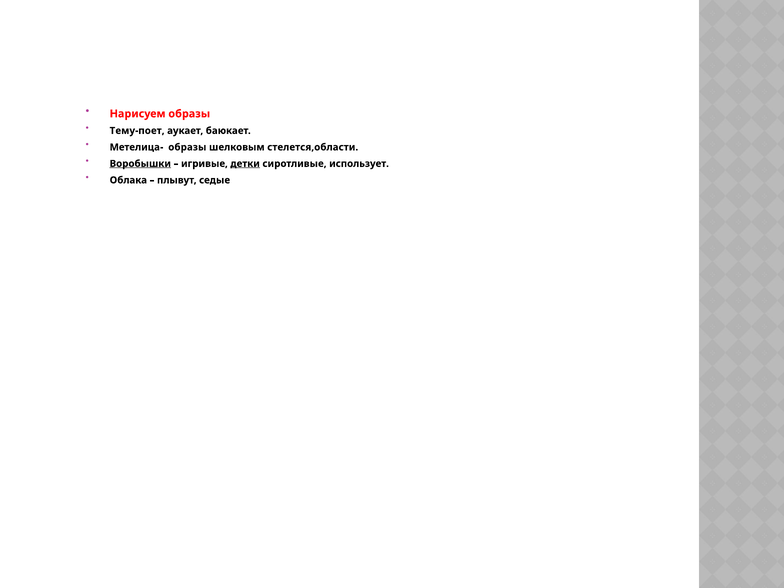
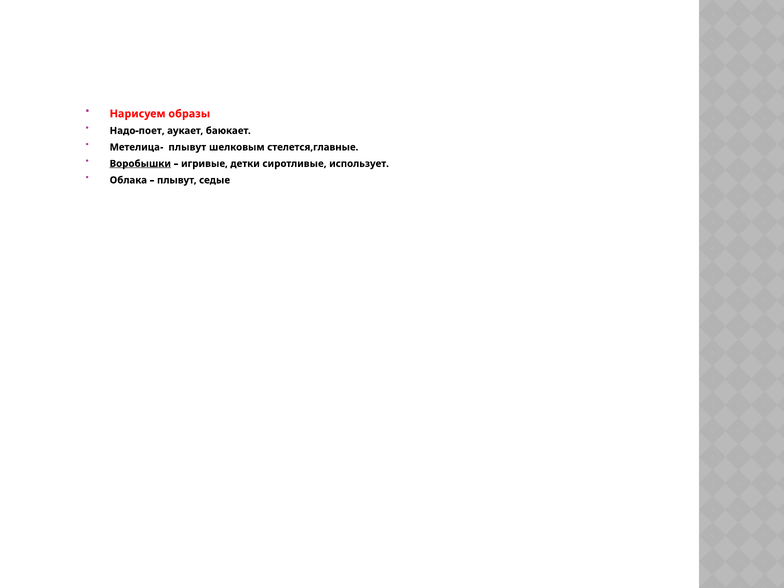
Тему-поет: Тему-поет -> Надо-поет
Метелица- образы: образы -> плывут
стелется,области: стелется,области -> стелется,главные
детки underline: present -> none
